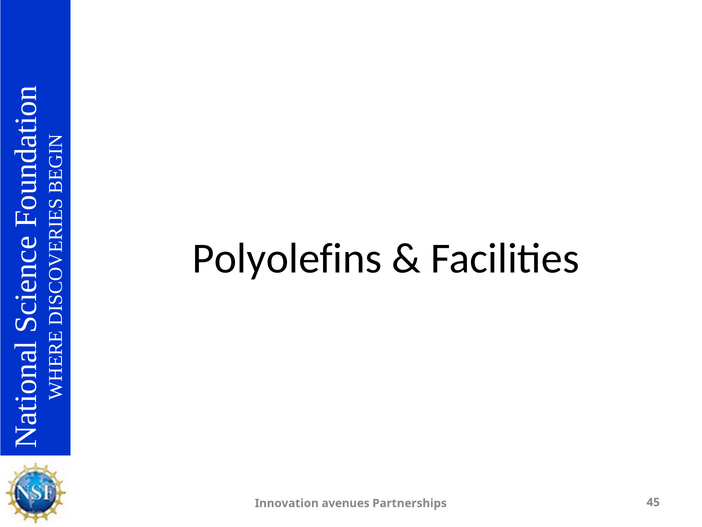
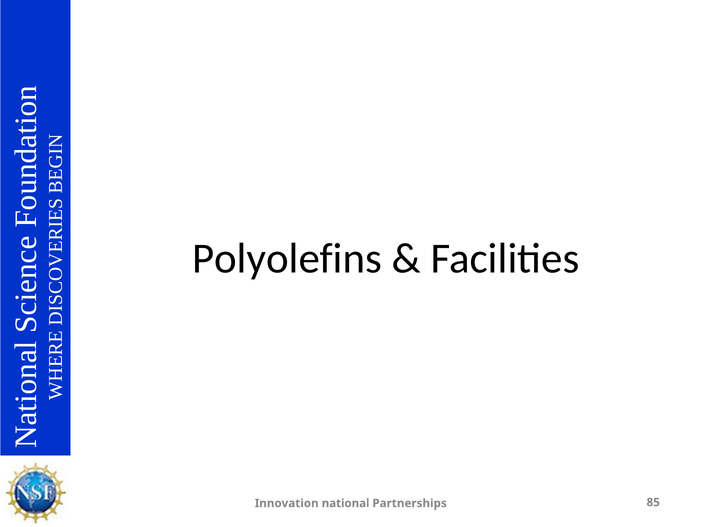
avenues: avenues -> national
45: 45 -> 85
